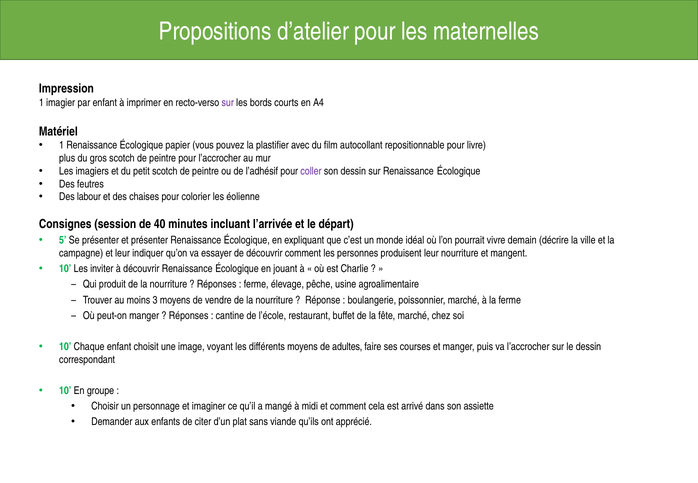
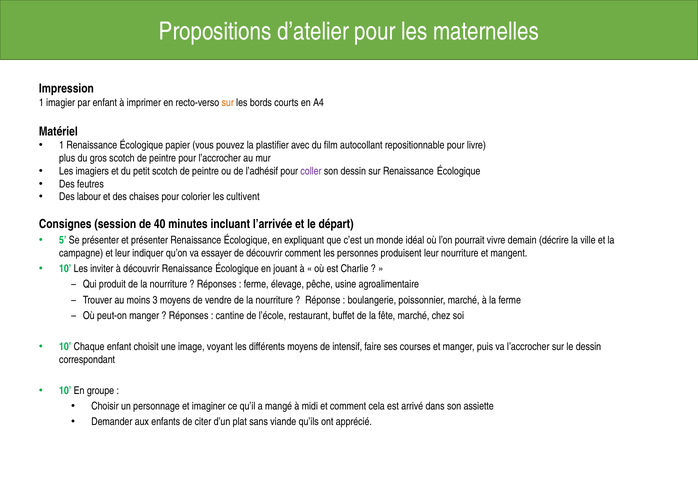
sur at (228, 103) colour: purple -> orange
éolienne: éolienne -> cultivent
adultes: adultes -> intensif
